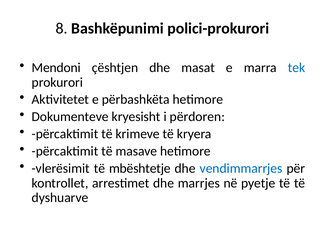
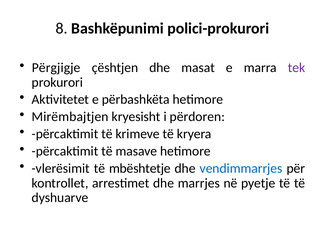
Mendoni: Mendoni -> Përgjigje
tek colour: blue -> purple
Dokumenteve: Dokumenteve -> Mirëmbajtjen
